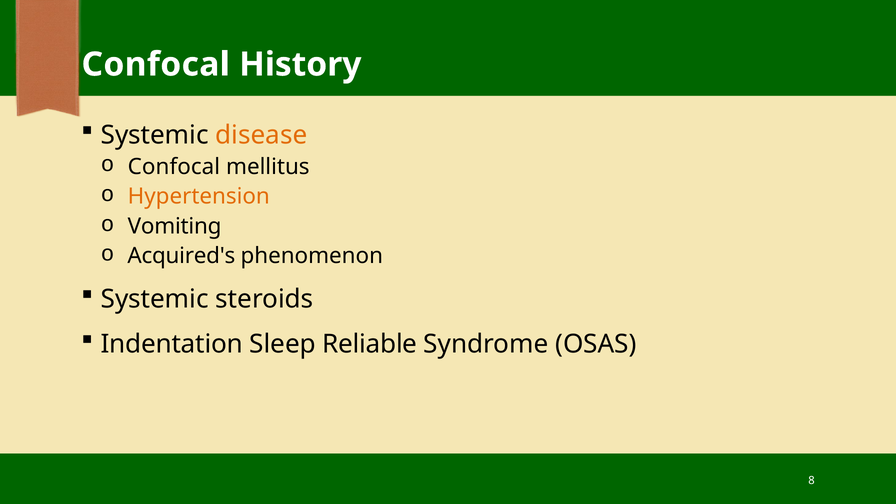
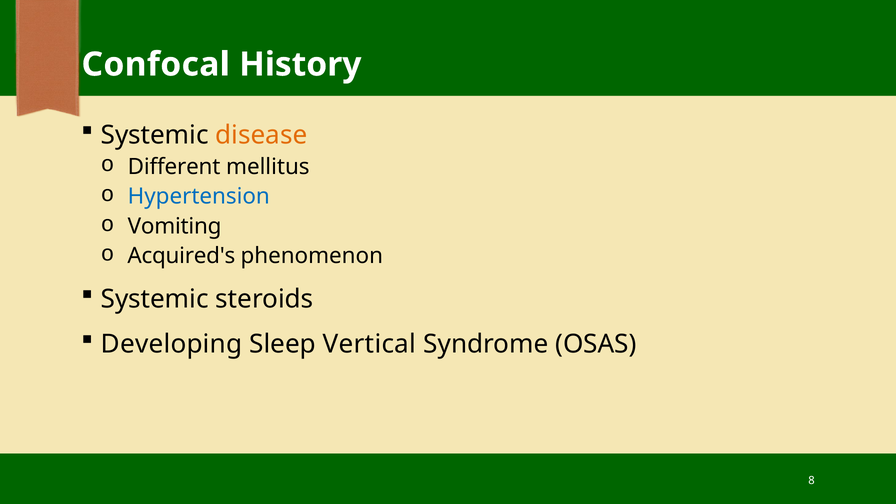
Confocal at (174, 167): Confocal -> Different
Hypertension colour: orange -> blue
Indentation: Indentation -> Developing
Reliable: Reliable -> Vertical
